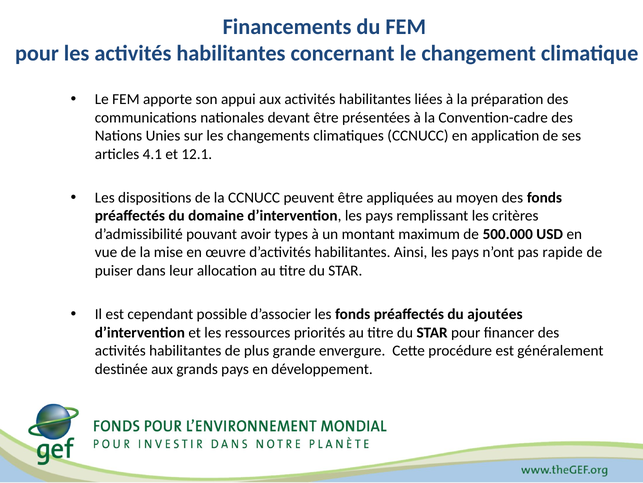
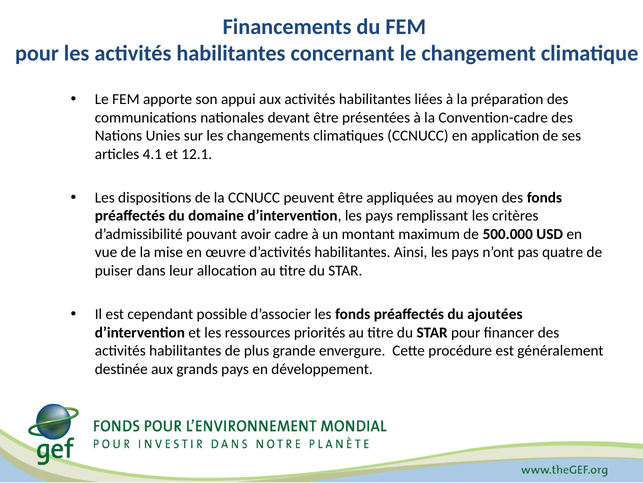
types: types -> cadre
rapide: rapide -> quatre
